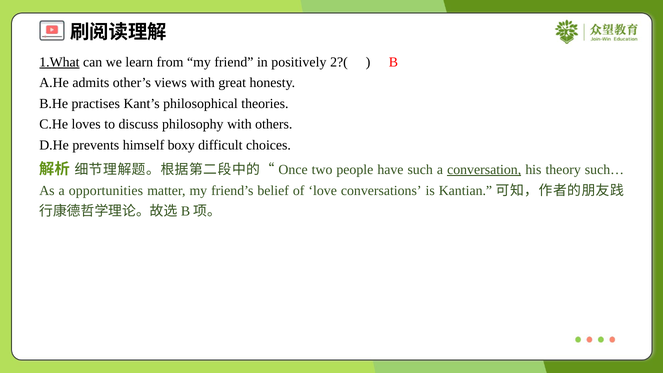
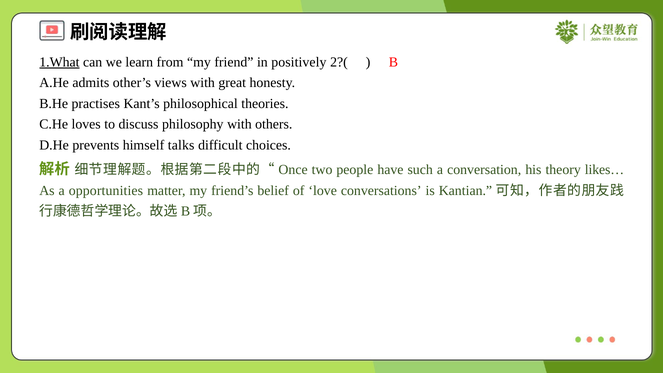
boxy: boxy -> talks
conversation underline: present -> none
such…: such… -> likes…
